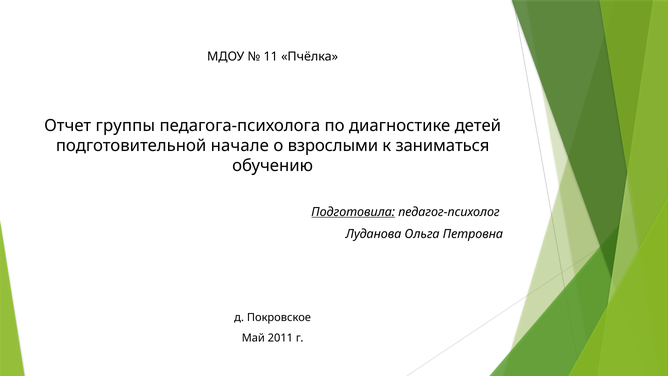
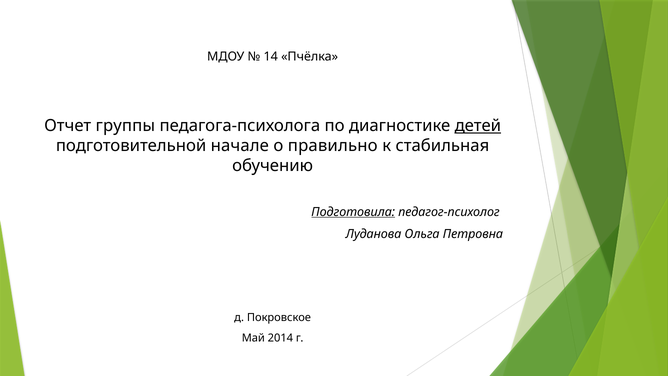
11: 11 -> 14
детей underline: none -> present
взрослыми: взрослыми -> правильно
заниматься: заниматься -> стабильная
2011: 2011 -> 2014
